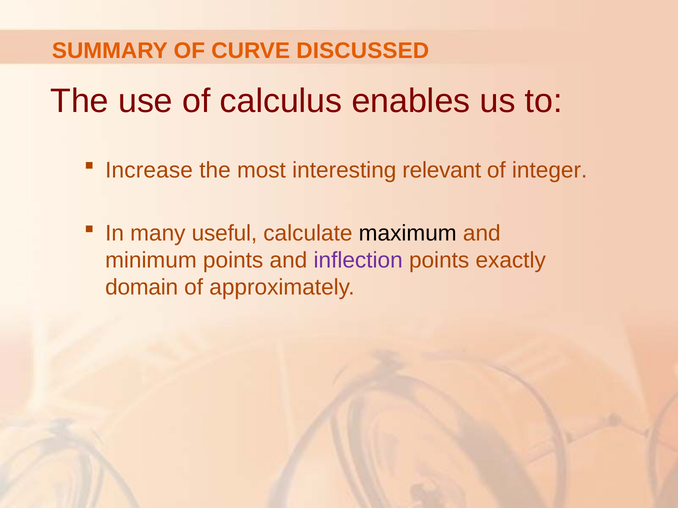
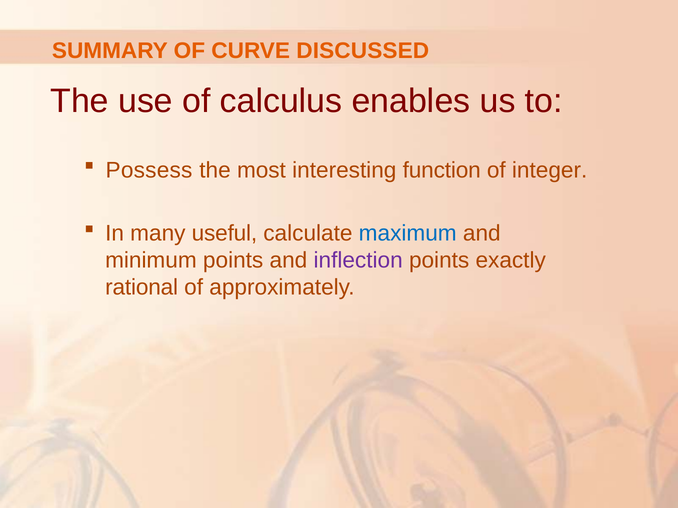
Increase: Increase -> Possess
relevant: relevant -> function
maximum colour: black -> blue
domain: domain -> rational
